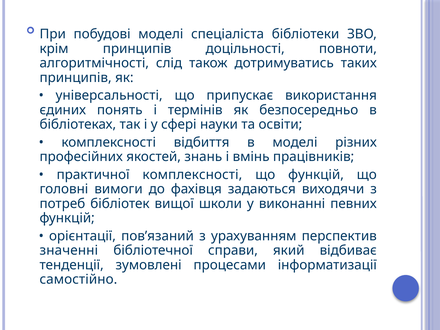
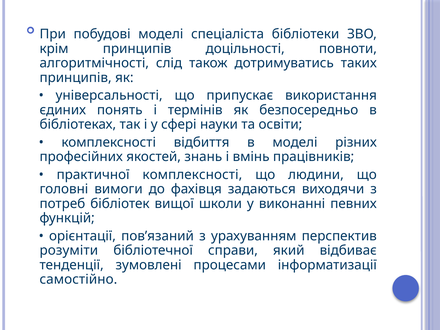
що функцій: функцій -> людини
значенні: значенні -> розуміти
